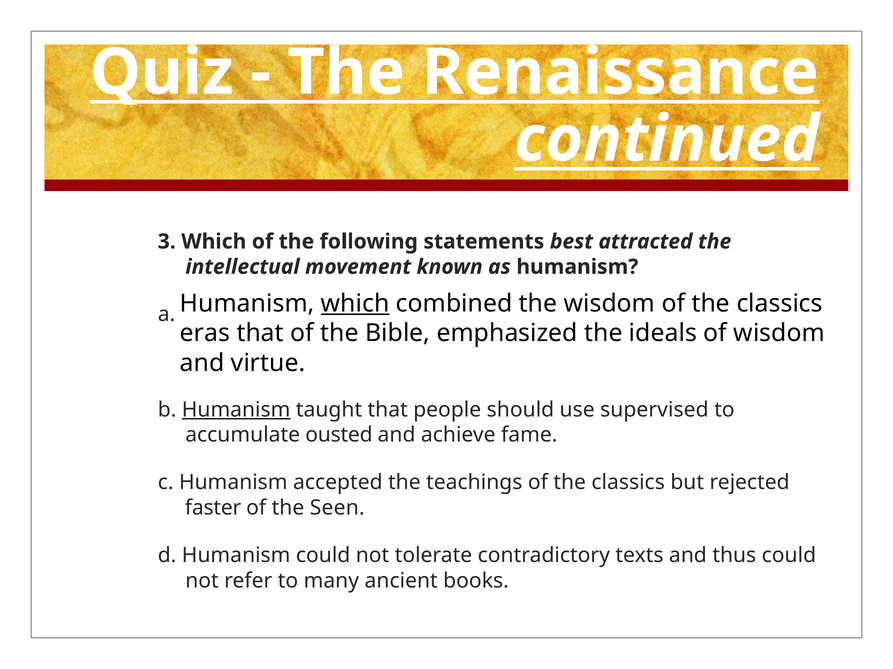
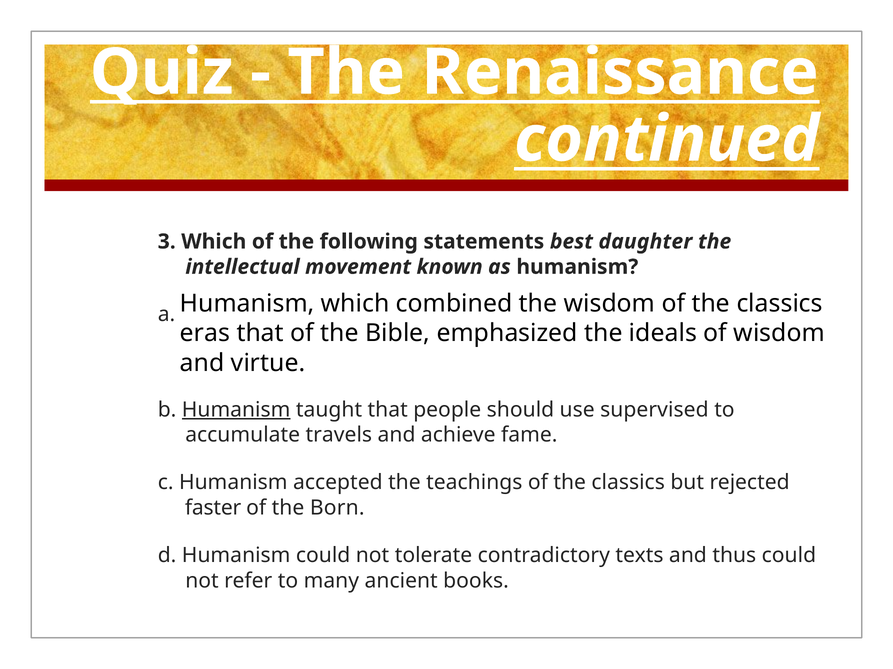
attracted: attracted -> daughter
which at (355, 304) underline: present -> none
ousted: ousted -> travels
Seen: Seen -> Born
